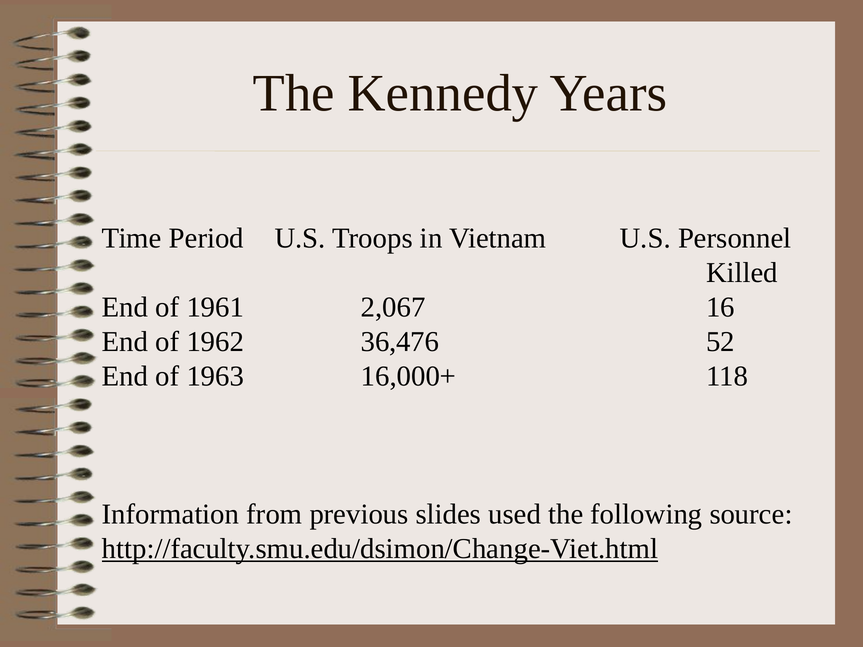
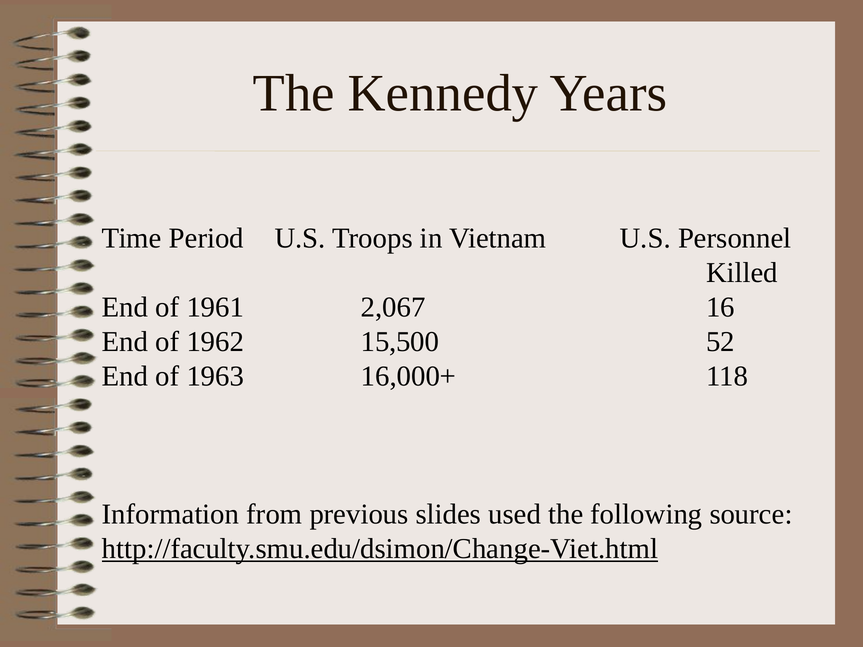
36,476: 36,476 -> 15,500
